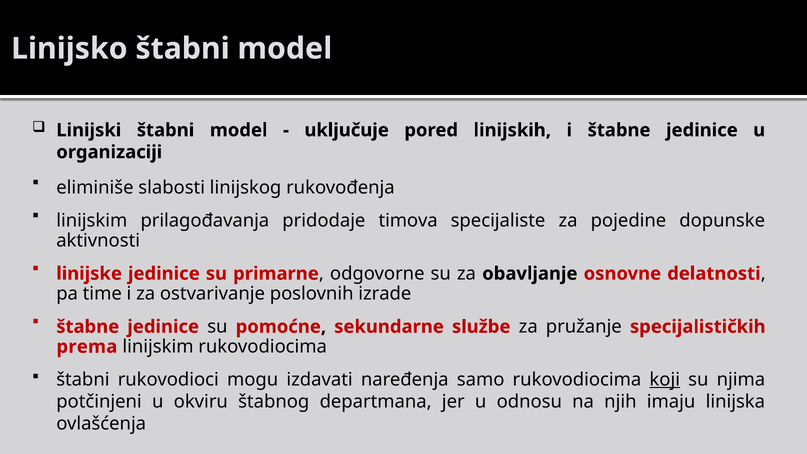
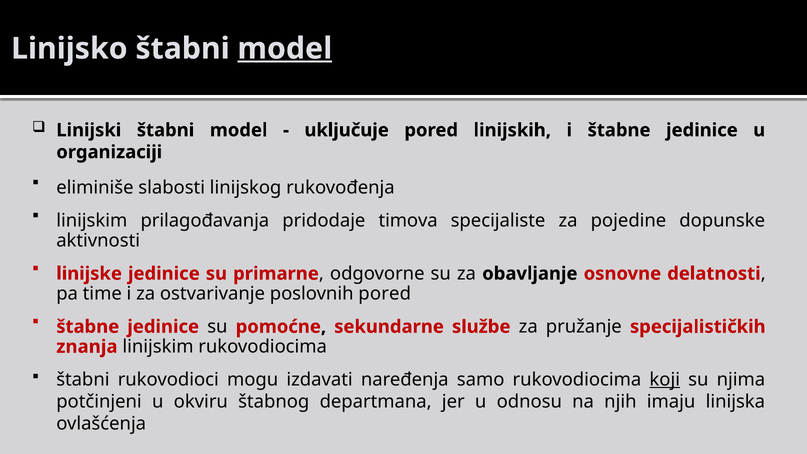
model at (285, 49) underline: none -> present
poslovnih izrade: izrade -> pored
prema: prema -> znanja
